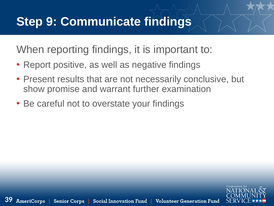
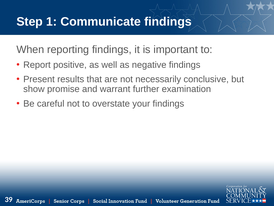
9: 9 -> 1
